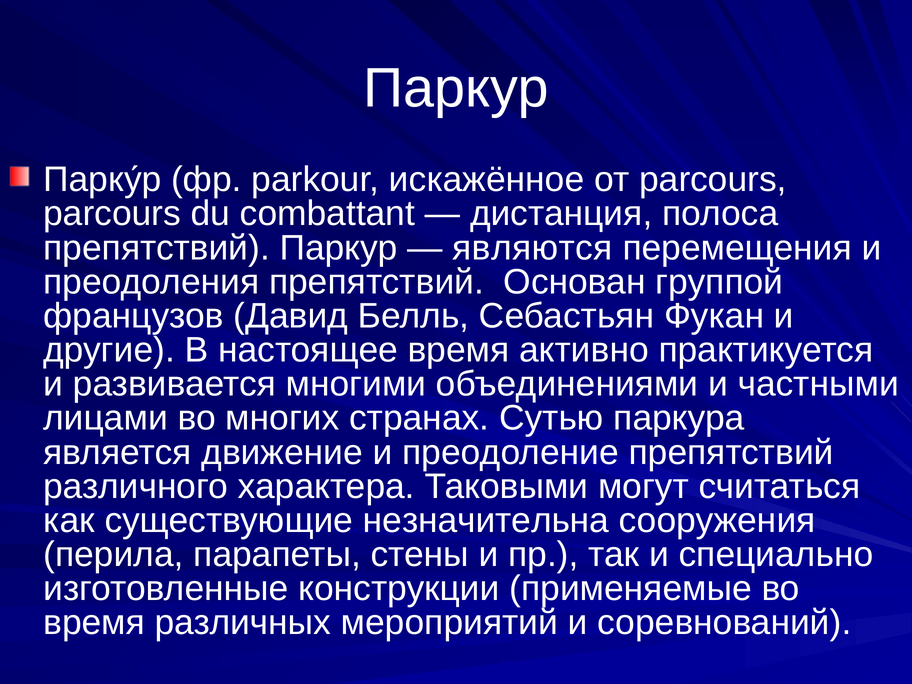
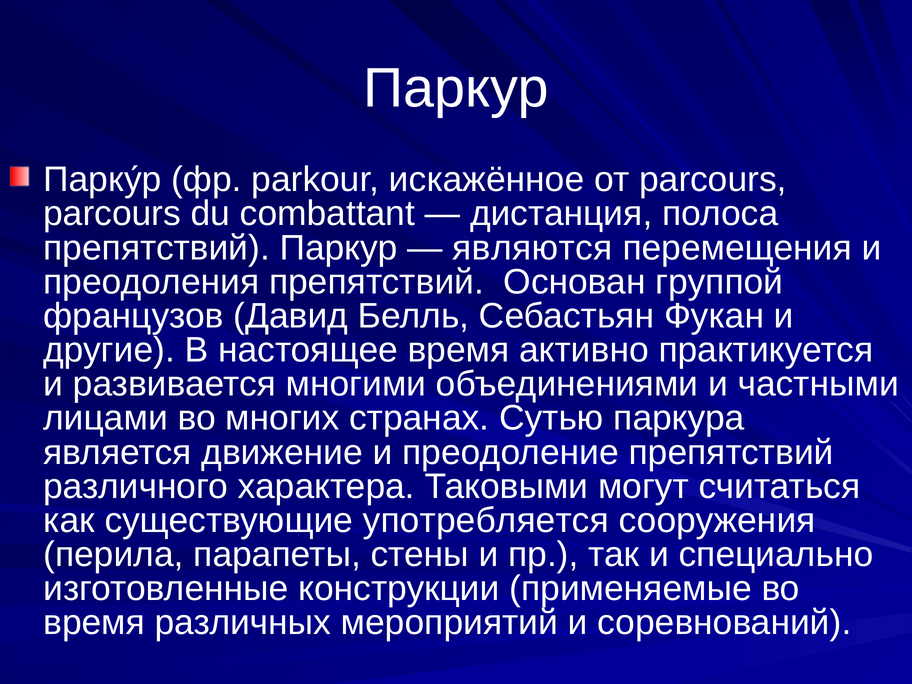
незначительна: незначительна -> употребляется
